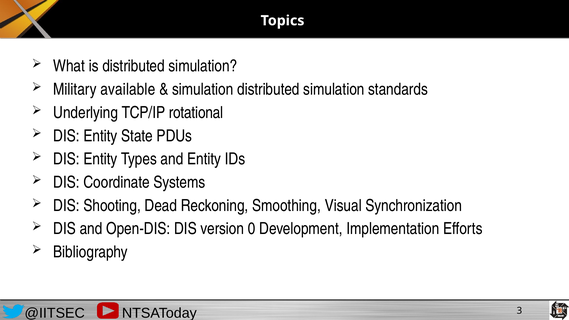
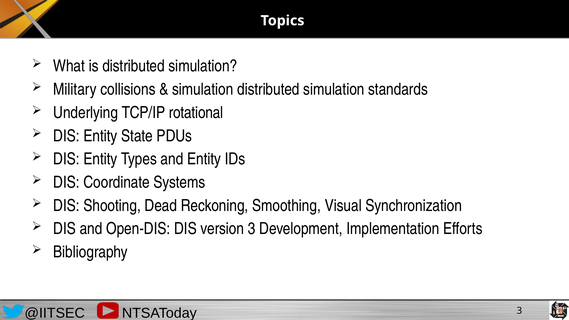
available: available -> collisions
version 0: 0 -> 3
